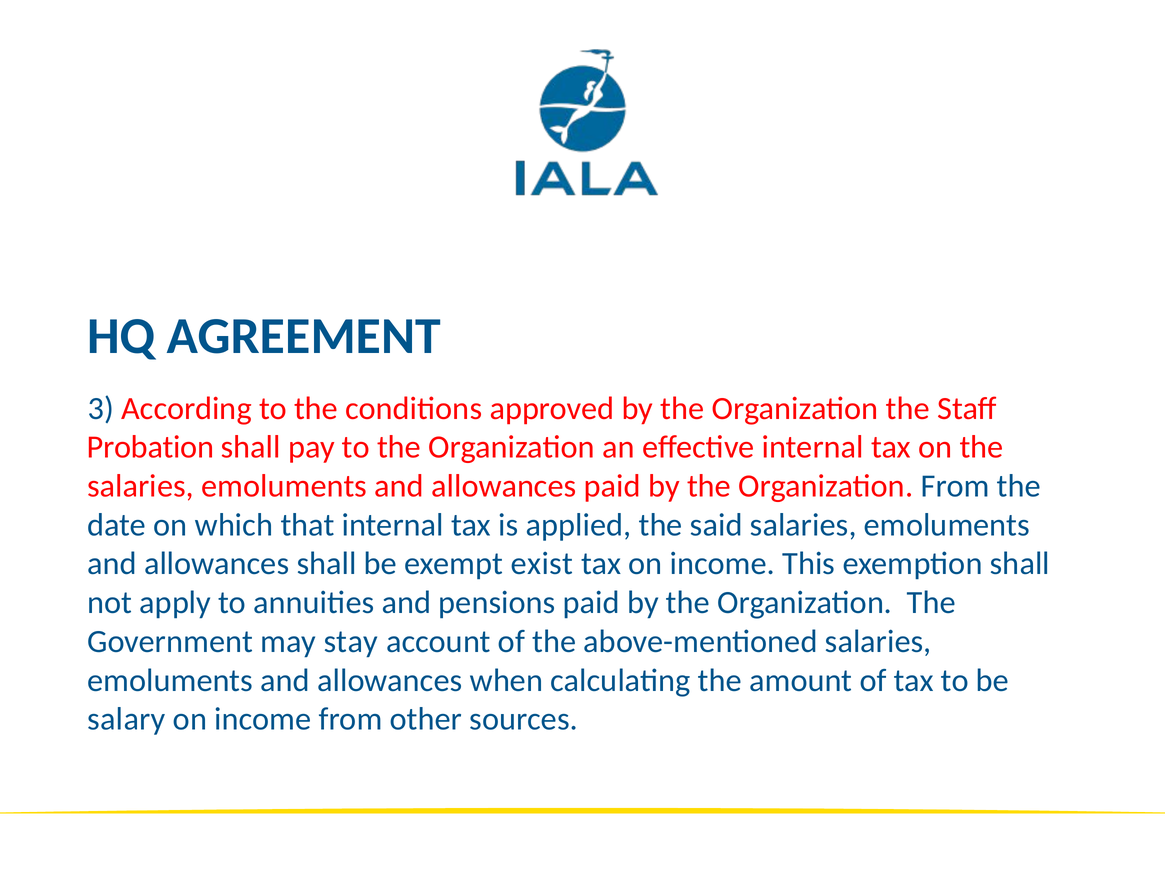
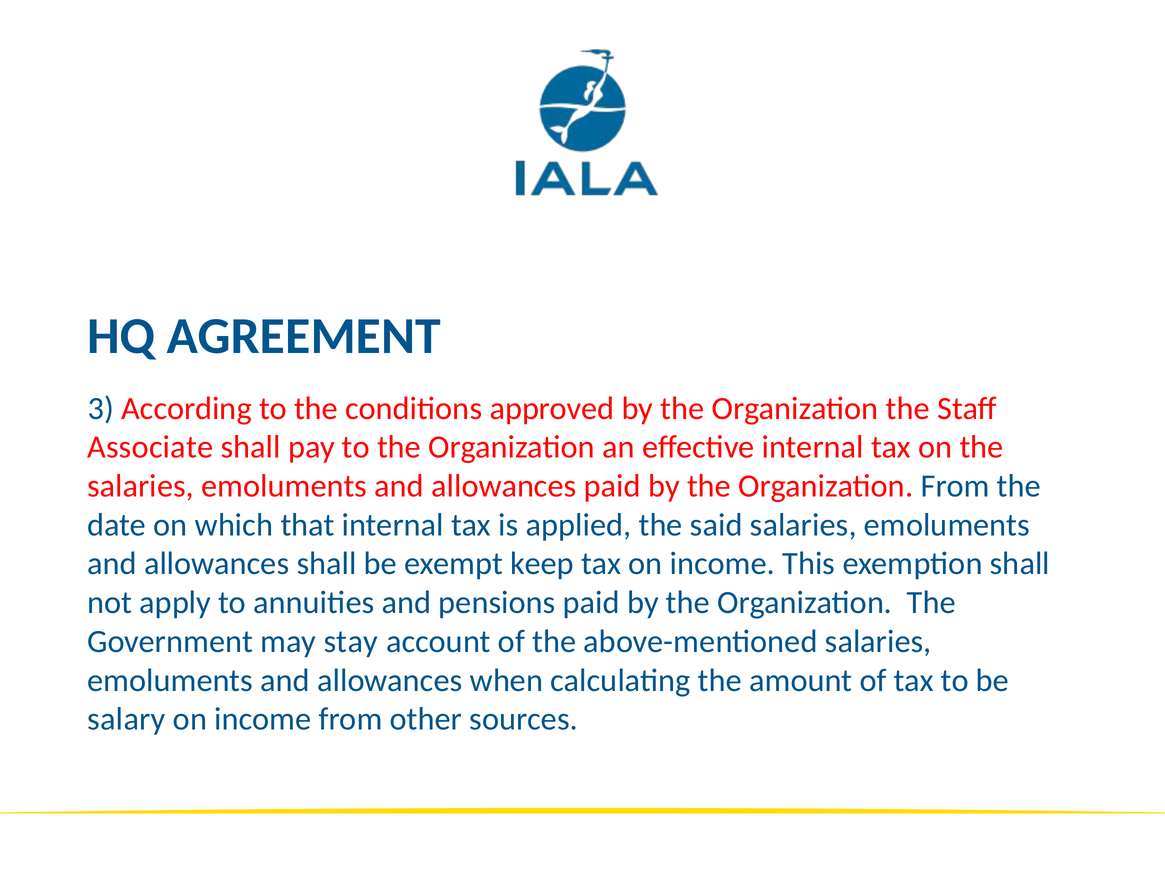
Probation: Probation -> Associate
exist: exist -> keep
